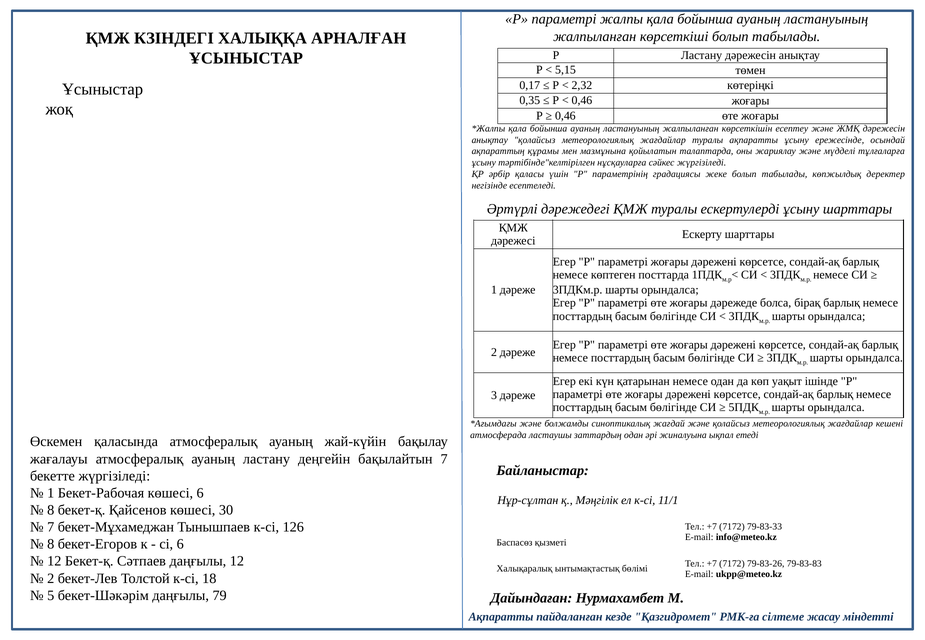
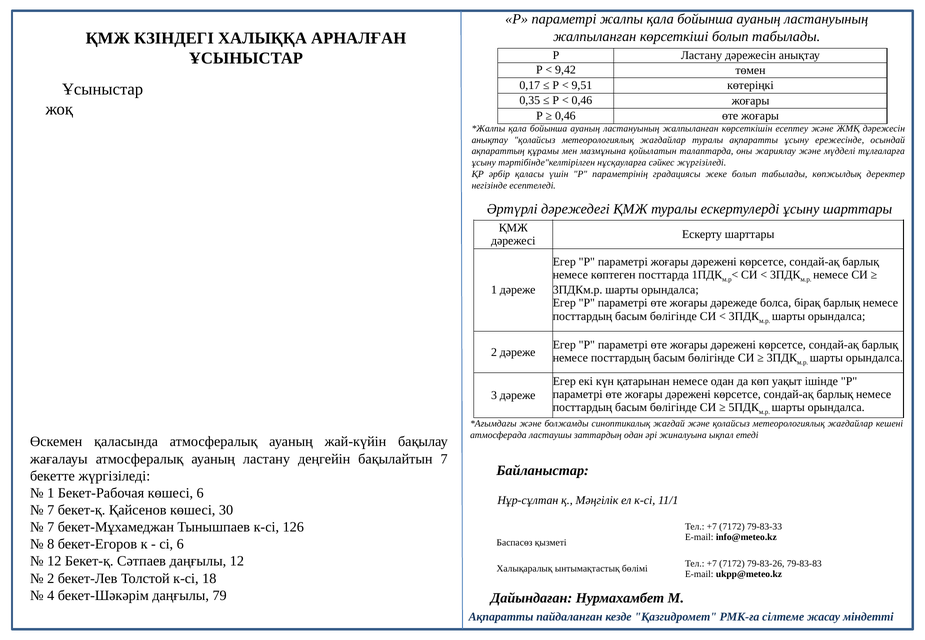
5,15: 5,15 -> 9,42
2,32: 2,32 -> 9,51
8 at (51, 510): 8 -> 7
5: 5 -> 4
